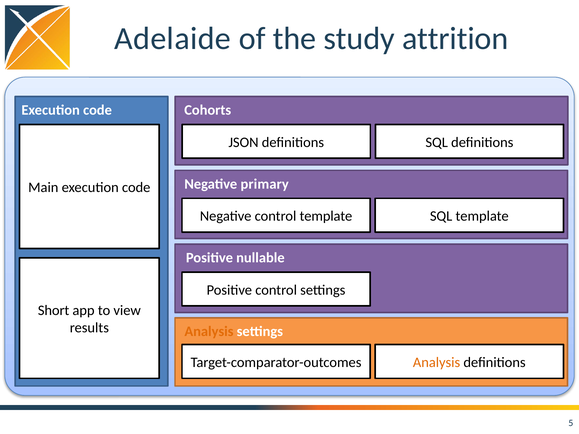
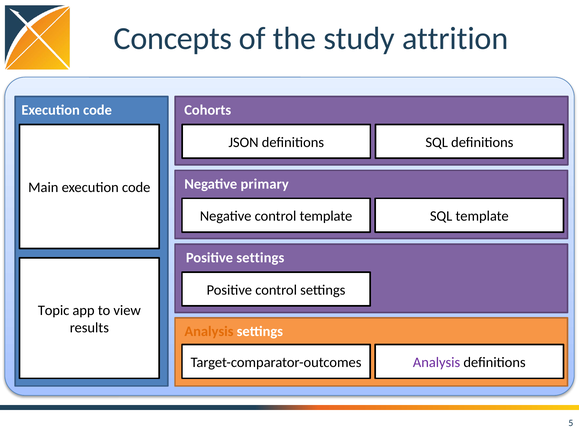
Adelaide: Adelaide -> Concepts
Positive nullable: nullable -> settings
Short: Short -> Topic
Analysis at (437, 363) colour: orange -> purple
